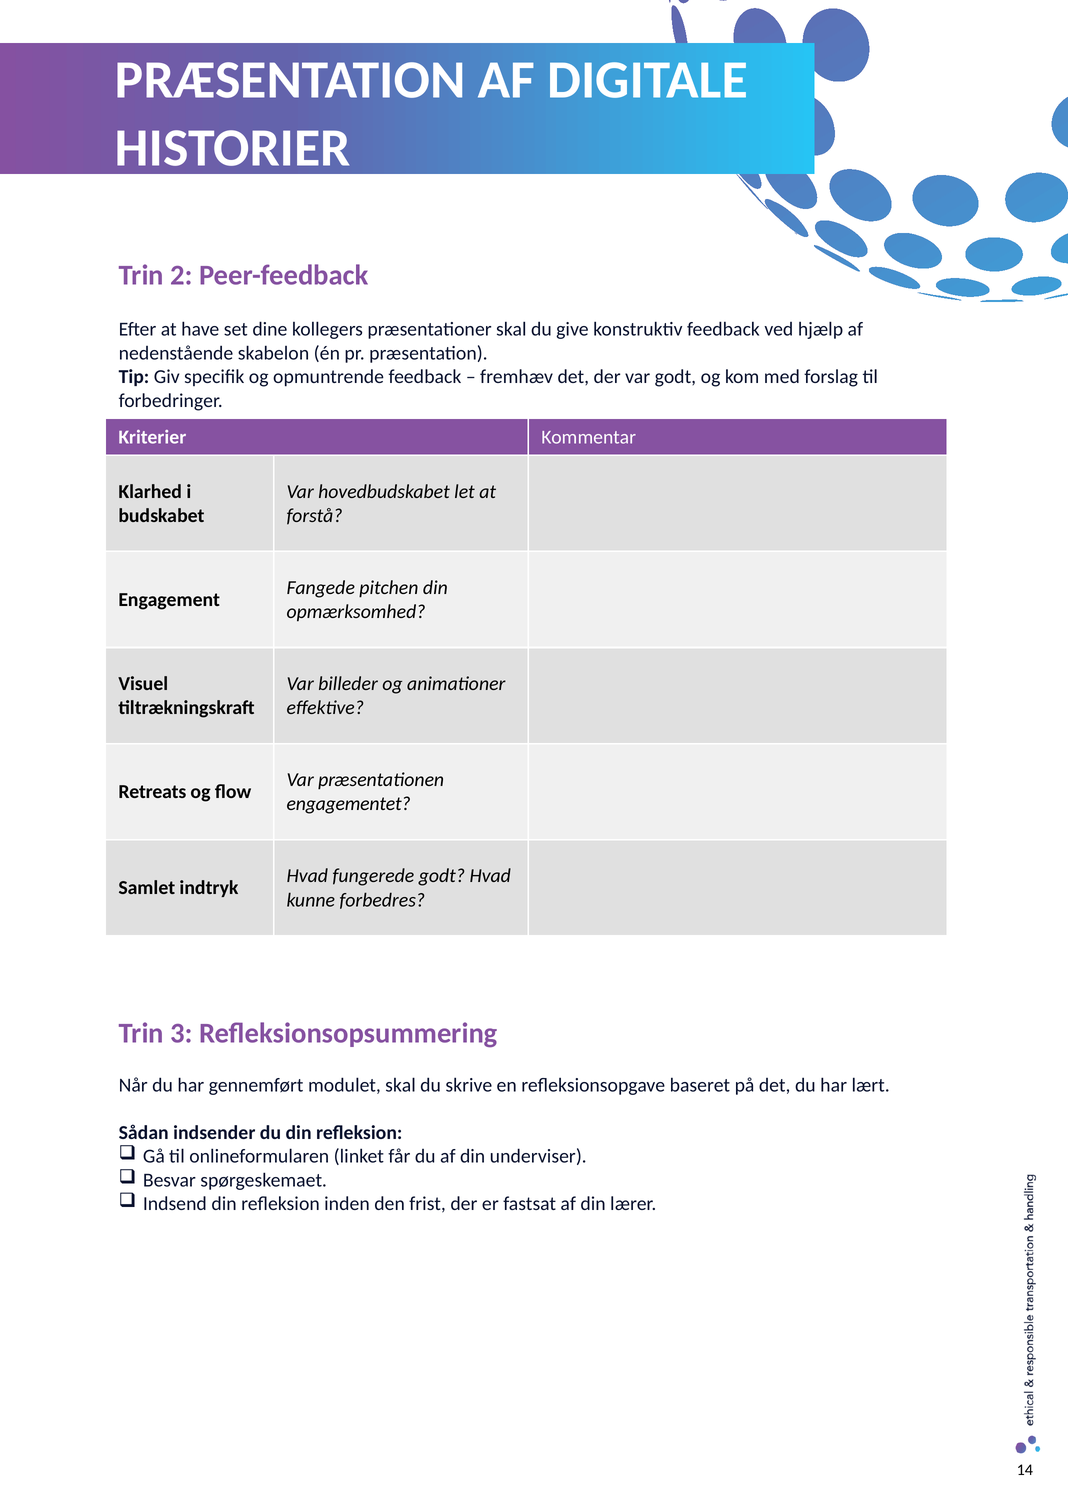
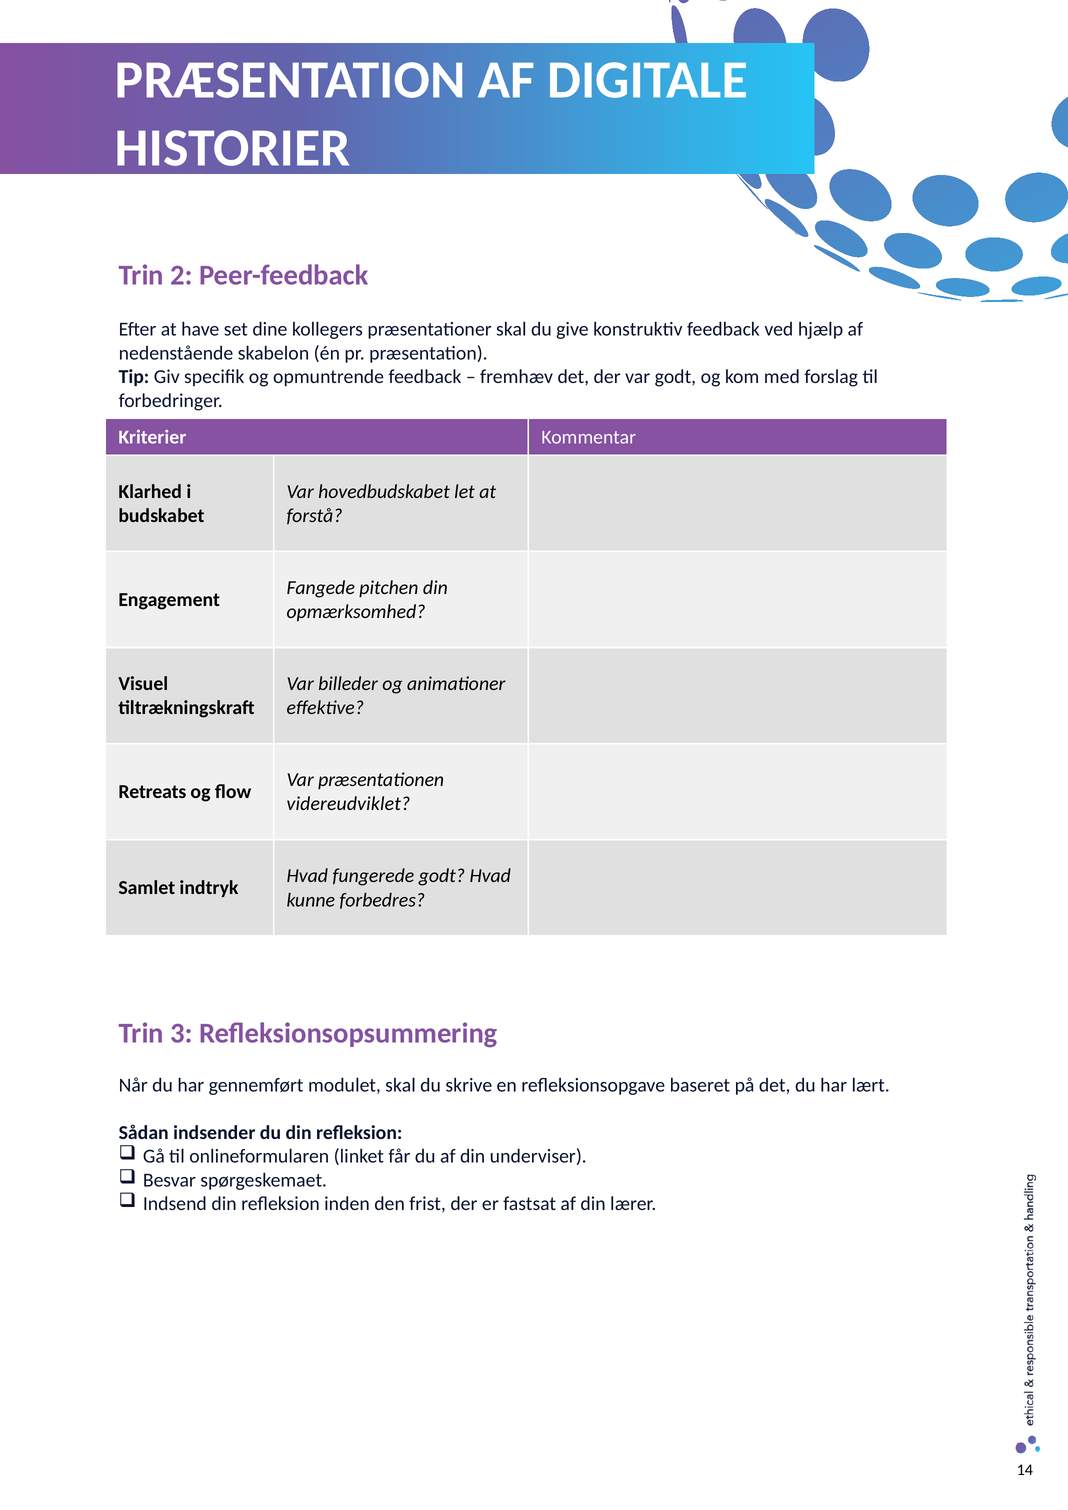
engagementet: engagementet -> videreudviklet
